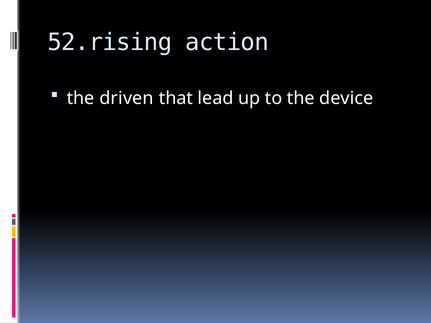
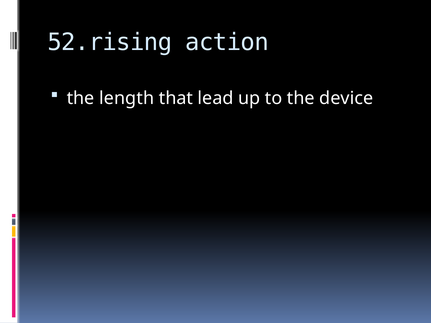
driven: driven -> length
